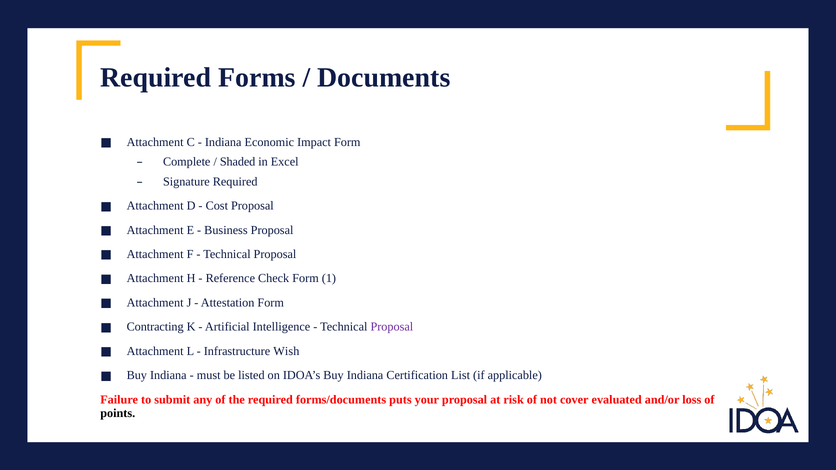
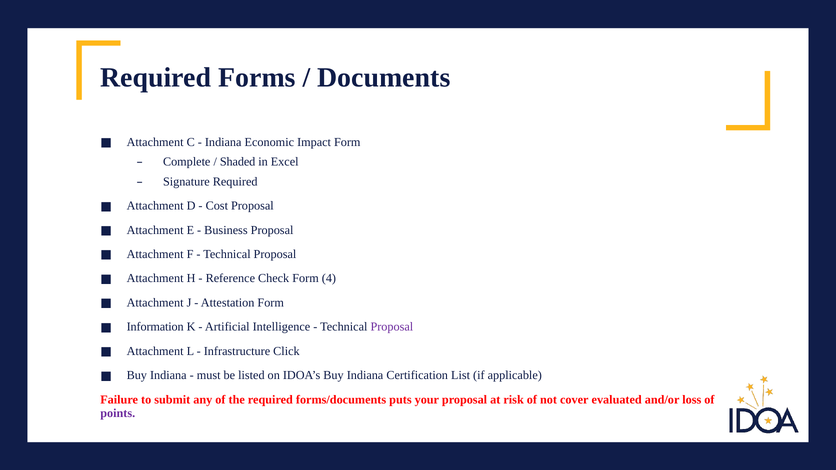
1: 1 -> 4
Contracting: Contracting -> Information
Wish: Wish -> Click
points colour: black -> purple
